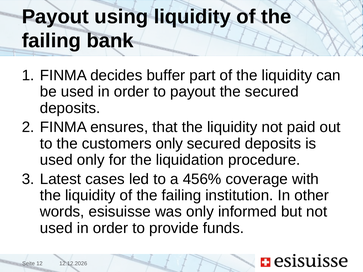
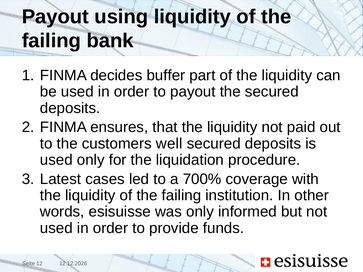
customers only: only -> well
456%: 456% -> 700%
